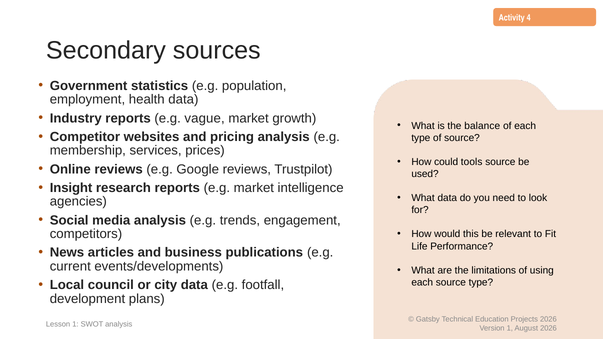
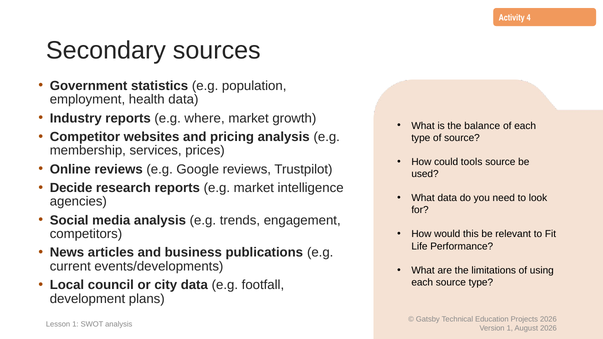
vague: vague -> where
Insight: Insight -> Decide
